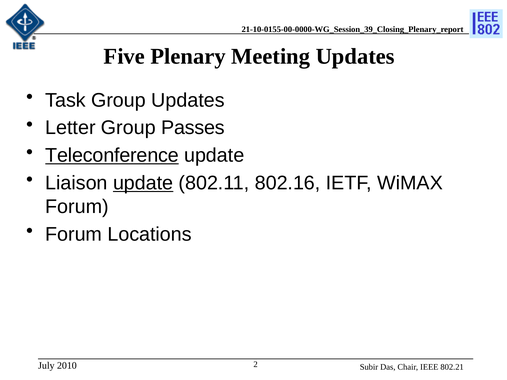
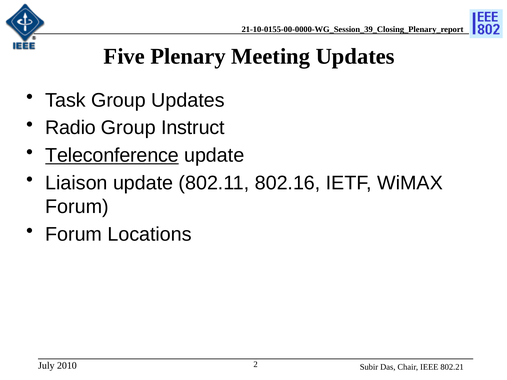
Letter: Letter -> Radio
Passes: Passes -> Instruct
update at (143, 183) underline: present -> none
